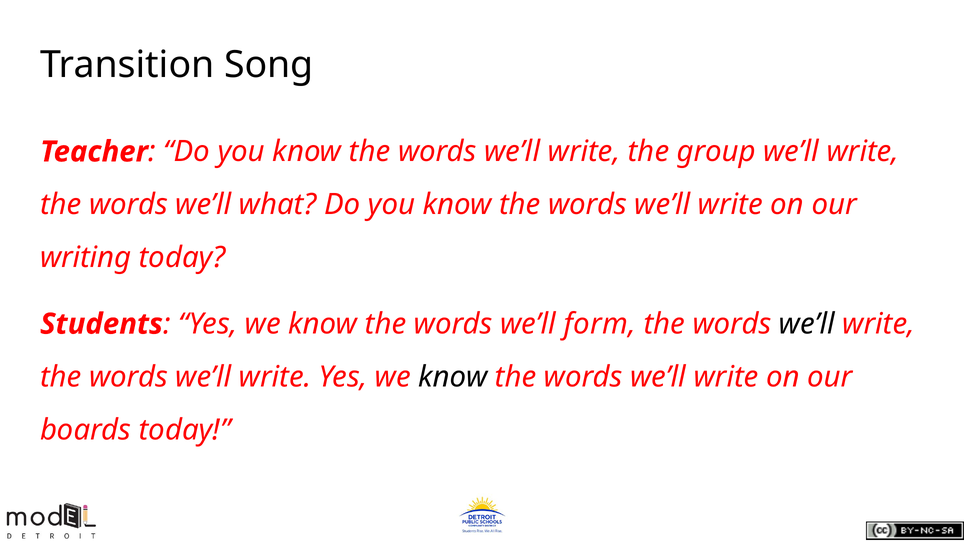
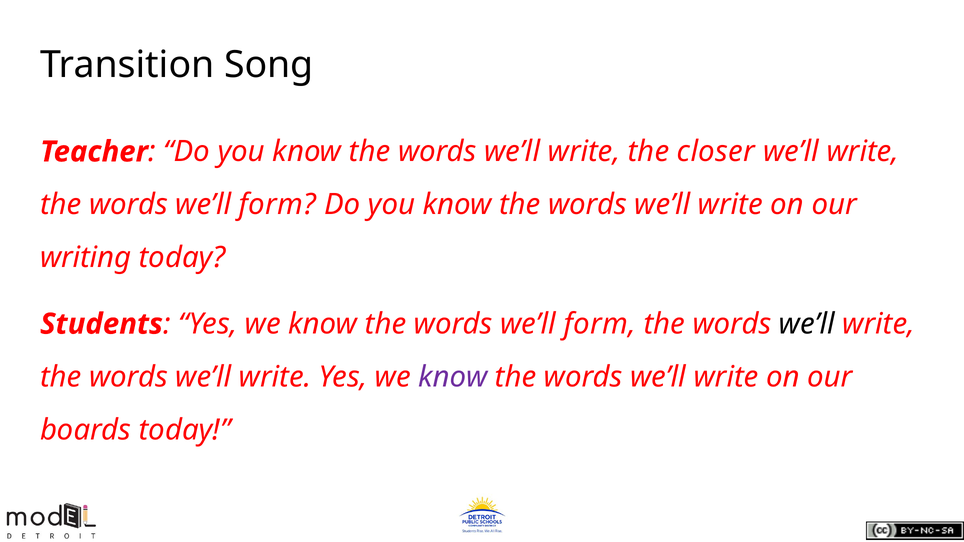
group: group -> closer
what at (278, 205): what -> form
know at (453, 377) colour: black -> purple
